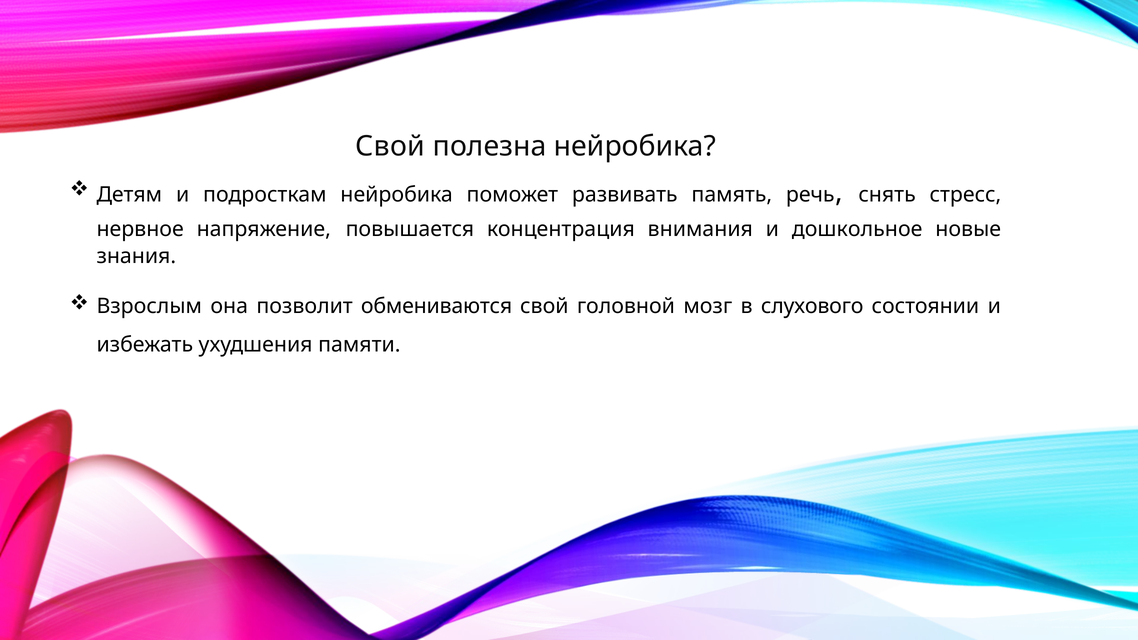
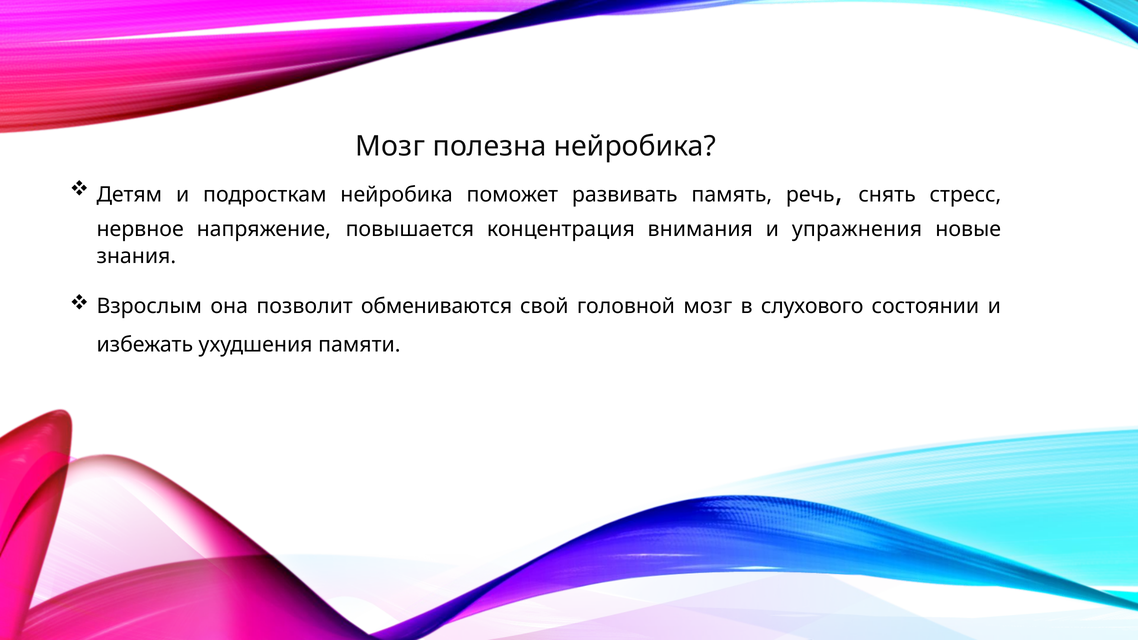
Свой at (390, 146): Свой -> Мозг
дошкольное: дошкольное -> упражнения
